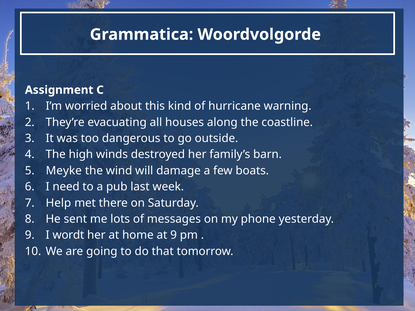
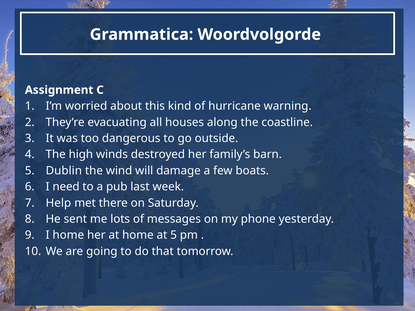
Meyke: Meyke -> Dublin
I wordt: wordt -> home
at 9: 9 -> 5
